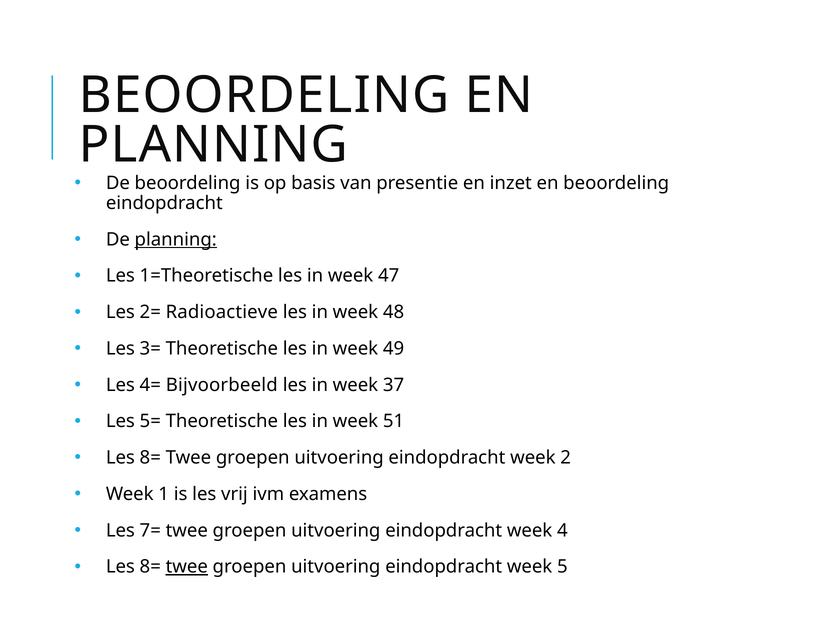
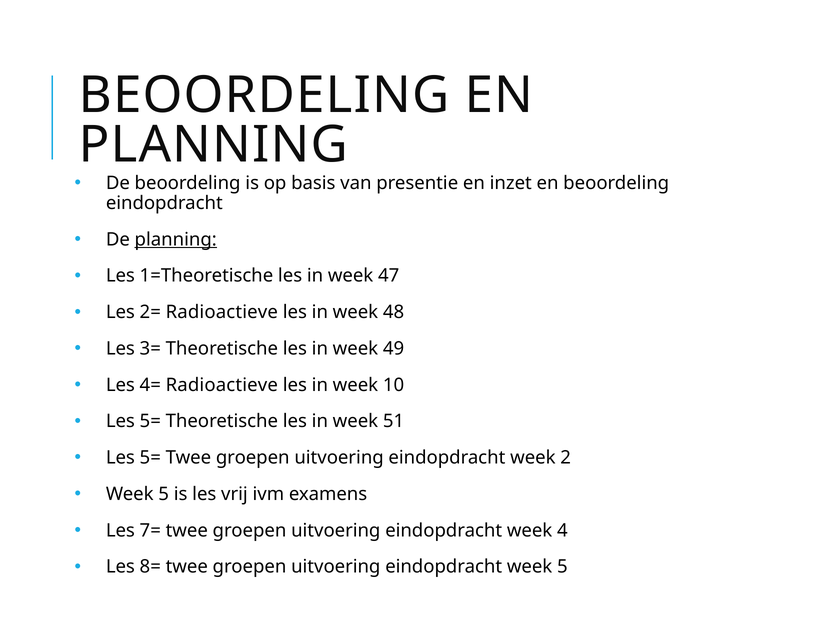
4= Bijvoorbeeld: Bijvoorbeeld -> Radioactieve
37: 37 -> 10
8= at (150, 457): 8= -> 5=
1 at (164, 494): 1 -> 5
twee at (187, 567) underline: present -> none
